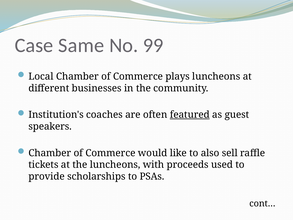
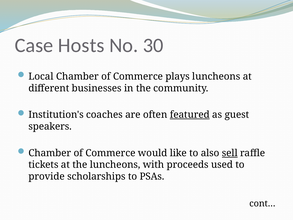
Same: Same -> Hosts
99: 99 -> 30
sell underline: none -> present
